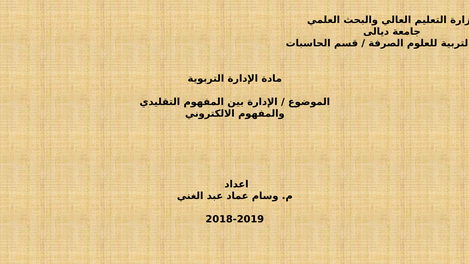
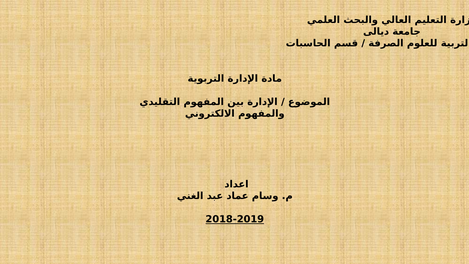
2018-2019 underline: none -> present
